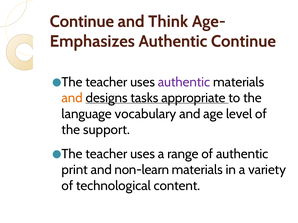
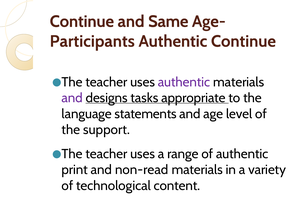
Think: Think -> Same
Emphasizes: Emphasizes -> Participants
and at (72, 98) colour: orange -> purple
vocabulary: vocabulary -> statements
non-learn: non-learn -> non-read
